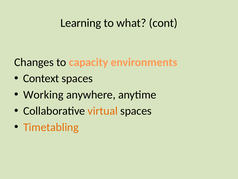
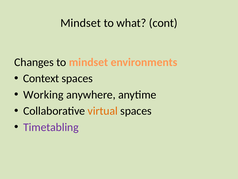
Learning at (81, 23): Learning -> Mindset
to capacity: capacity -> mindset
Timetabling colour: orange -> purple
